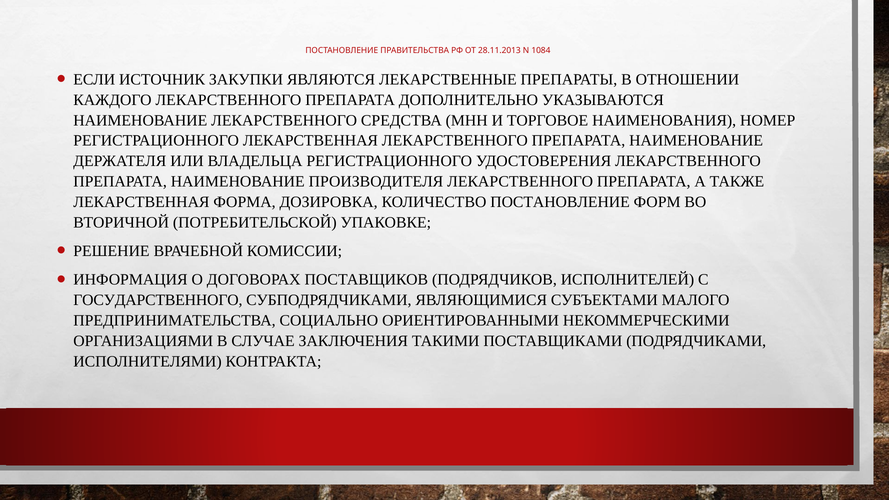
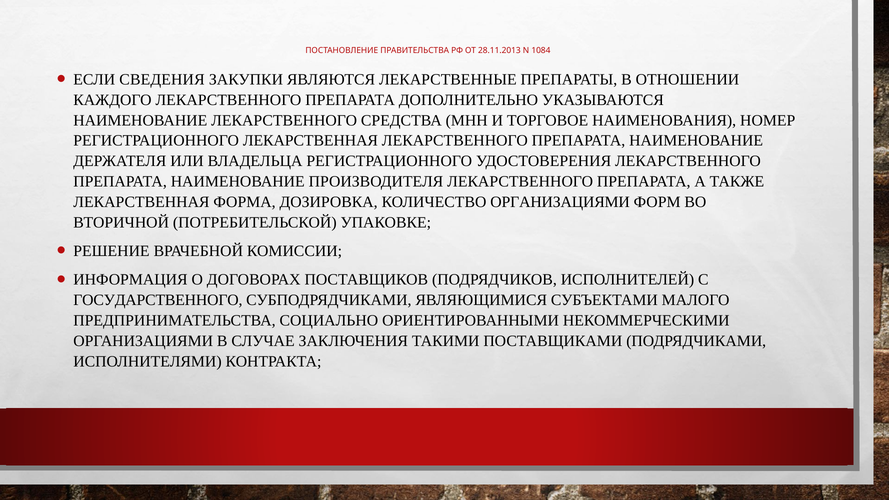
ИСТОЧНИК: ИСТОЧНИК -> СВЕДЕНИЯ
КОЛИЧЕСТВО ПОСТАНОВЛЕНИЕ: ПОСТАНОВЛЕНИЕ -> ОРГАНИЗАЦИЯМИ
